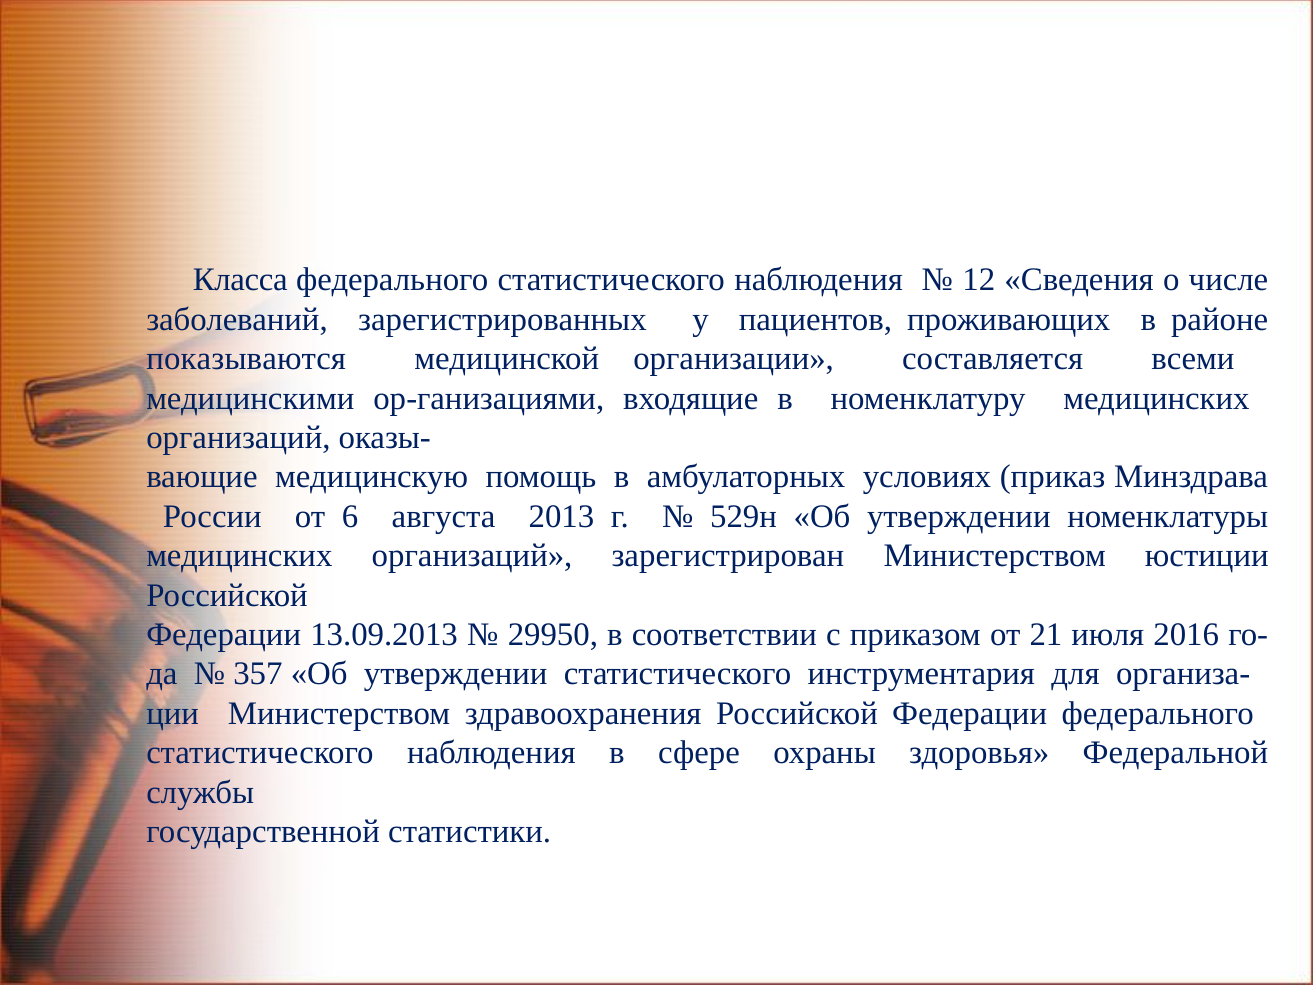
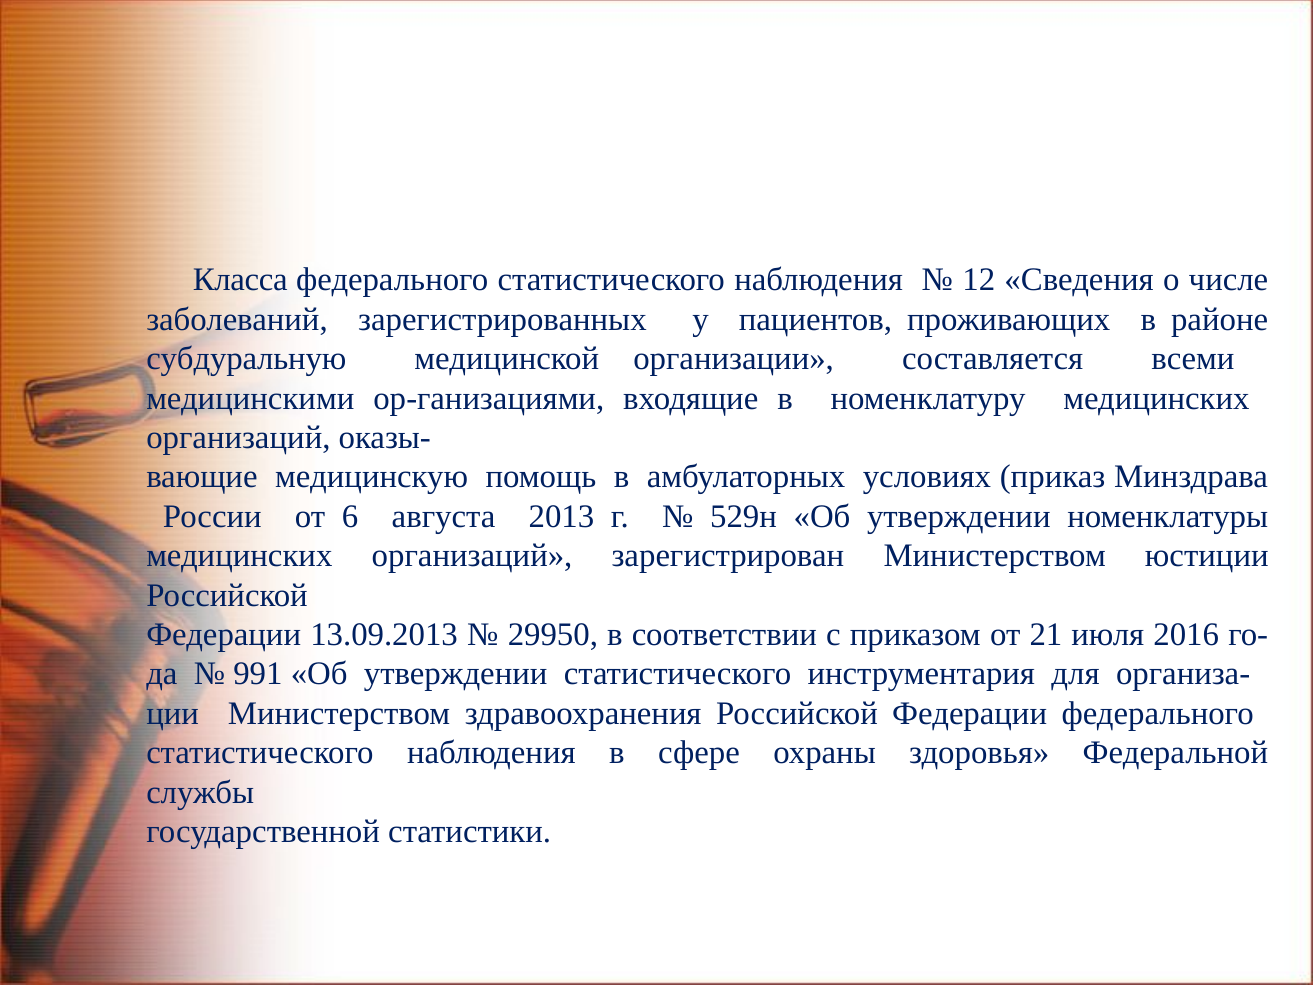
показываются: показываются -> субдуральную
357: 357 -> 991
